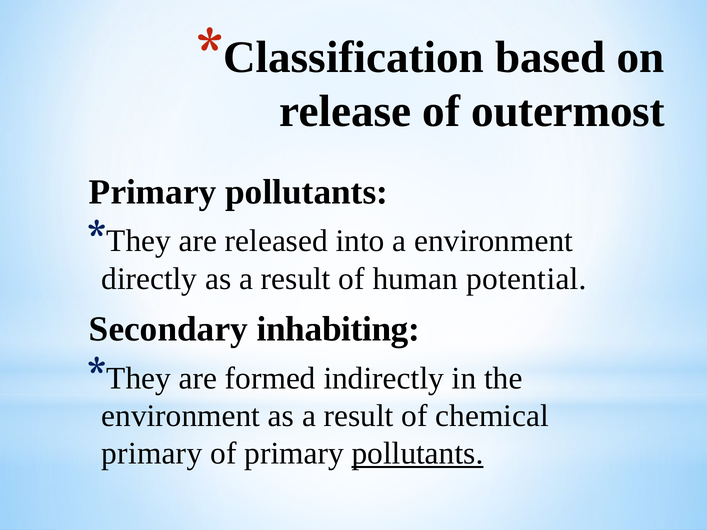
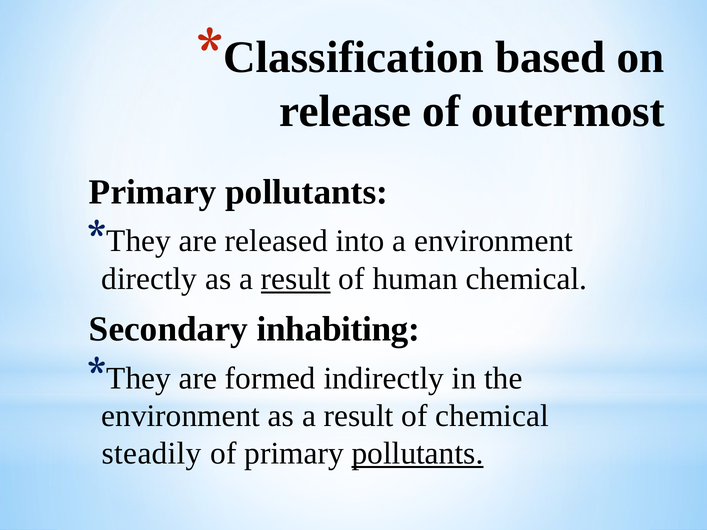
result at (296, 279) underline: none -> present
human potential: potential -> chemical
primary at (152, 454): primary -> steadily
